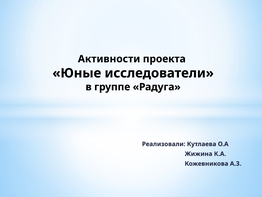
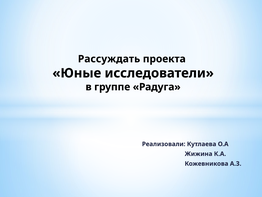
Активности: Активности -> Рассуждать
